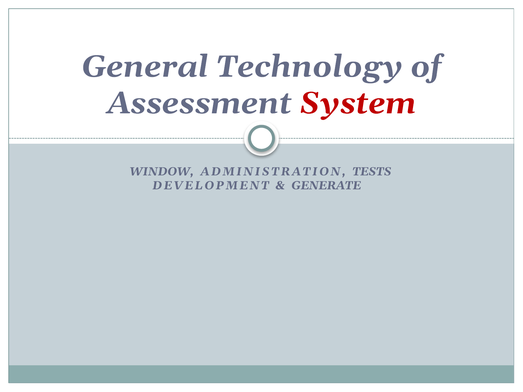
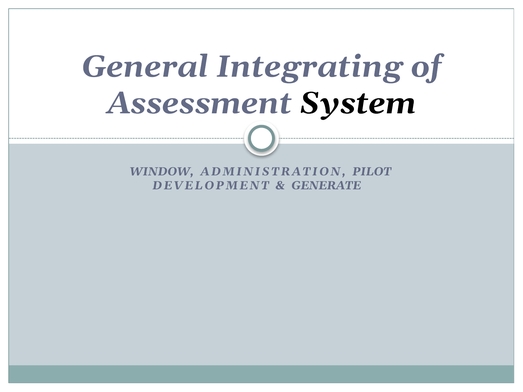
Technology: Technology -> Integrating
System colour: red -> black
TESTS: TESTS -> PILOT
